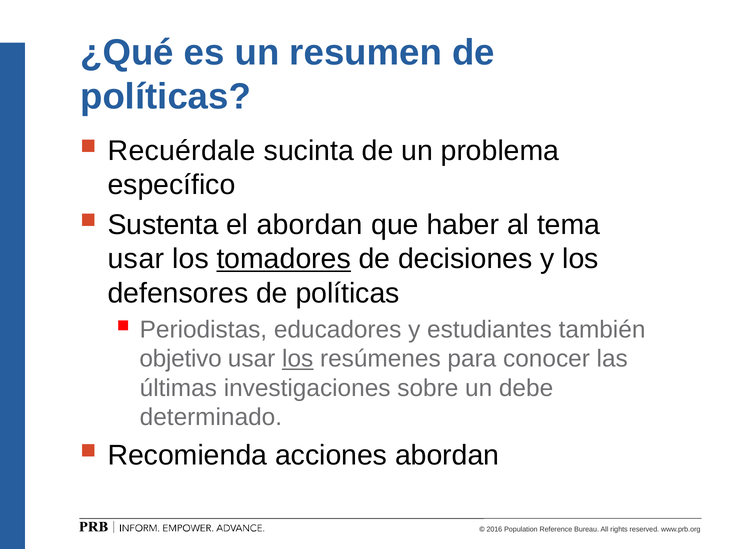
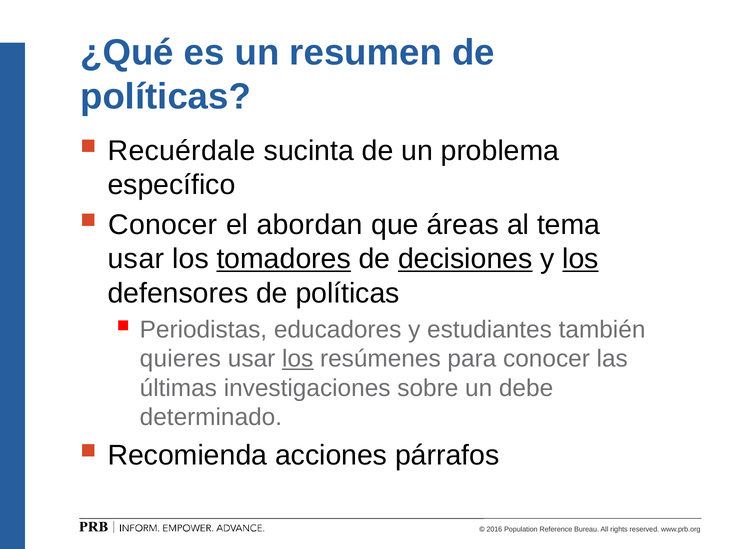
Sustenta at (163, 225): Sustenta -> Conocer
haber: haber -> áreas
decisiones underline: none -> present
los at (580, 259) underline: none -> present
objetivo: objetivo -> quieres
acciones abordan: abordan -> párrafos
